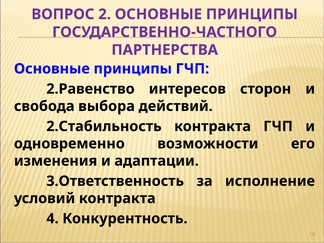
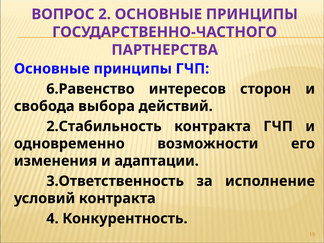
2.Равенство: 2.Равенство -> 6.Равенство
